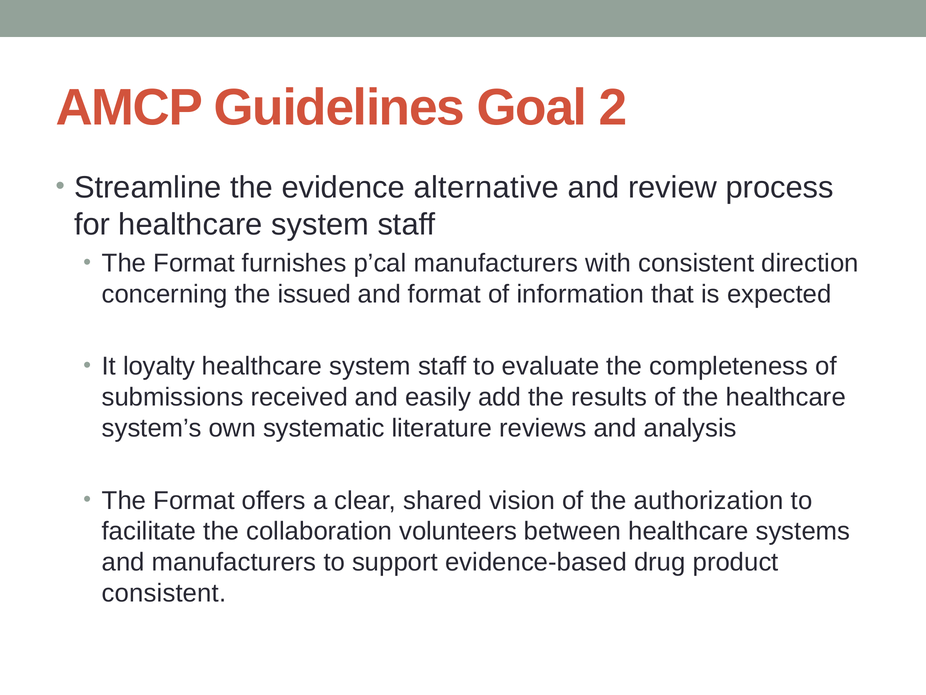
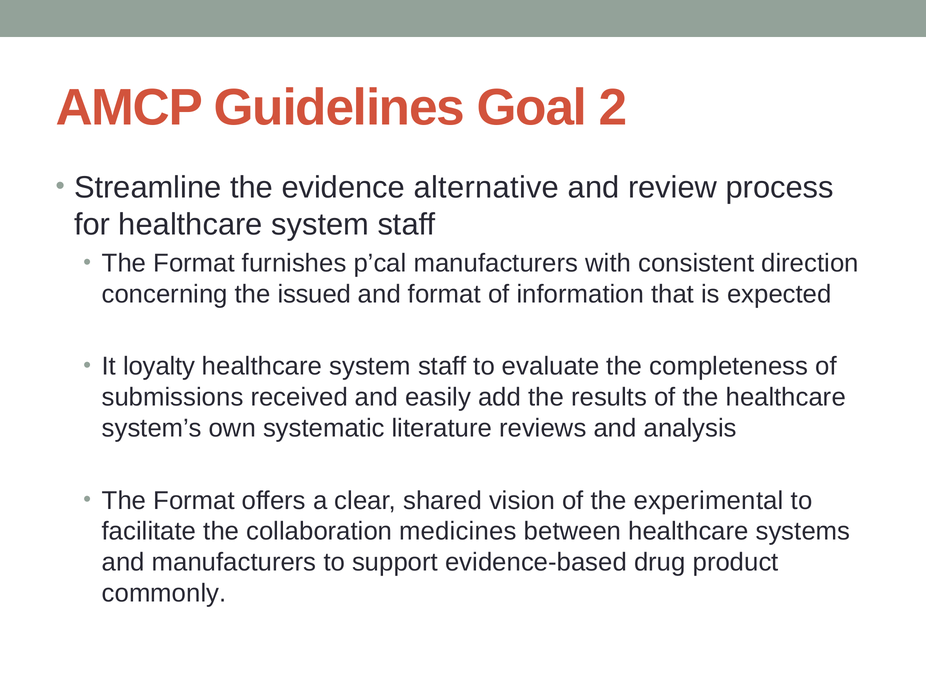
authorization: authorization -> experimental
volunteers: volunteers -> medicines
consistent at (164, 593): consistent -> commonly
